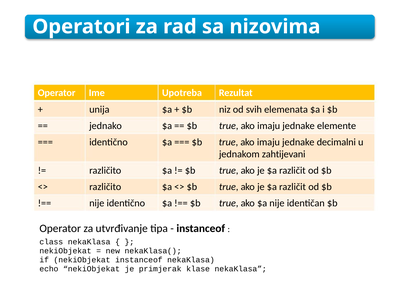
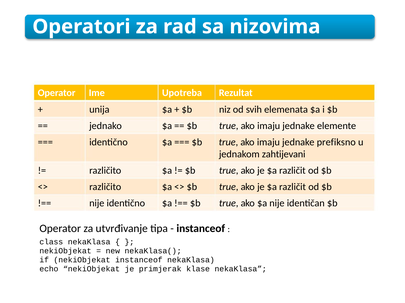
decimalni: decimalni -> prefiksno
